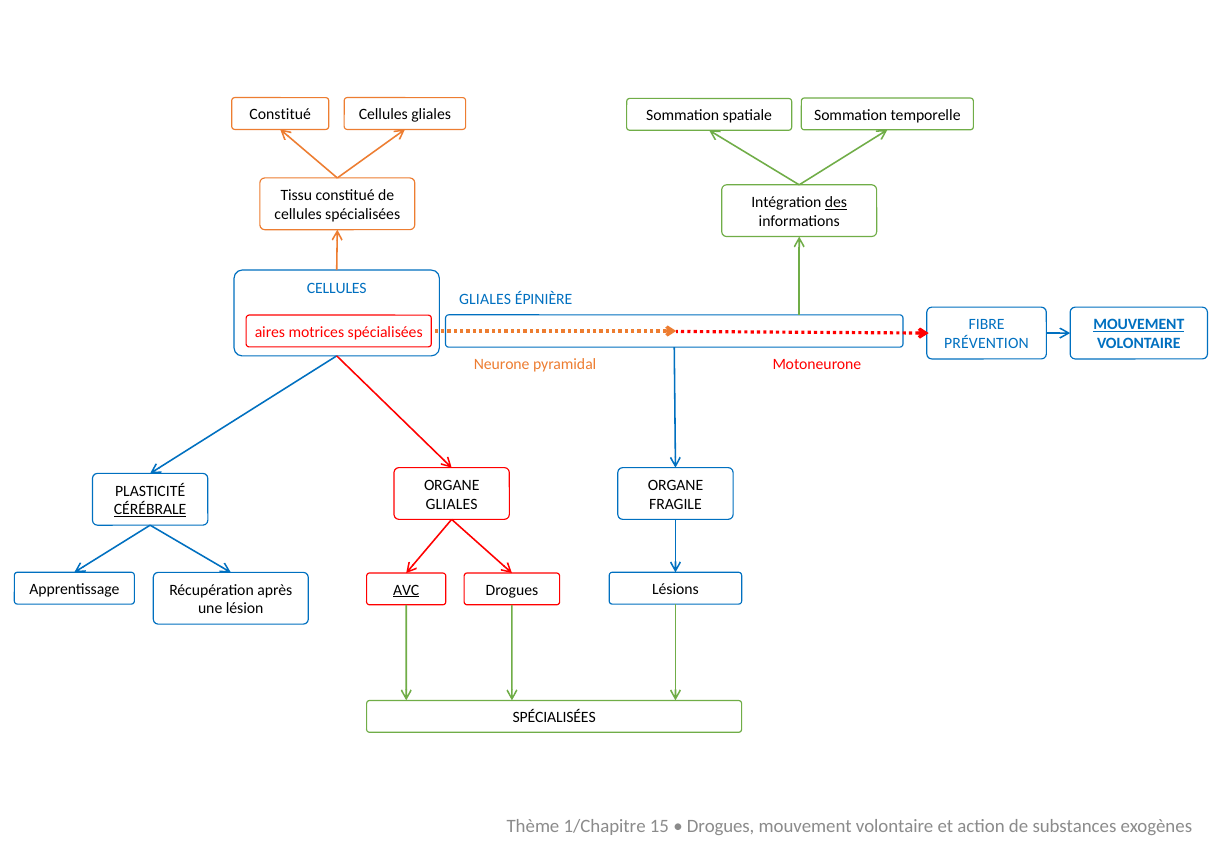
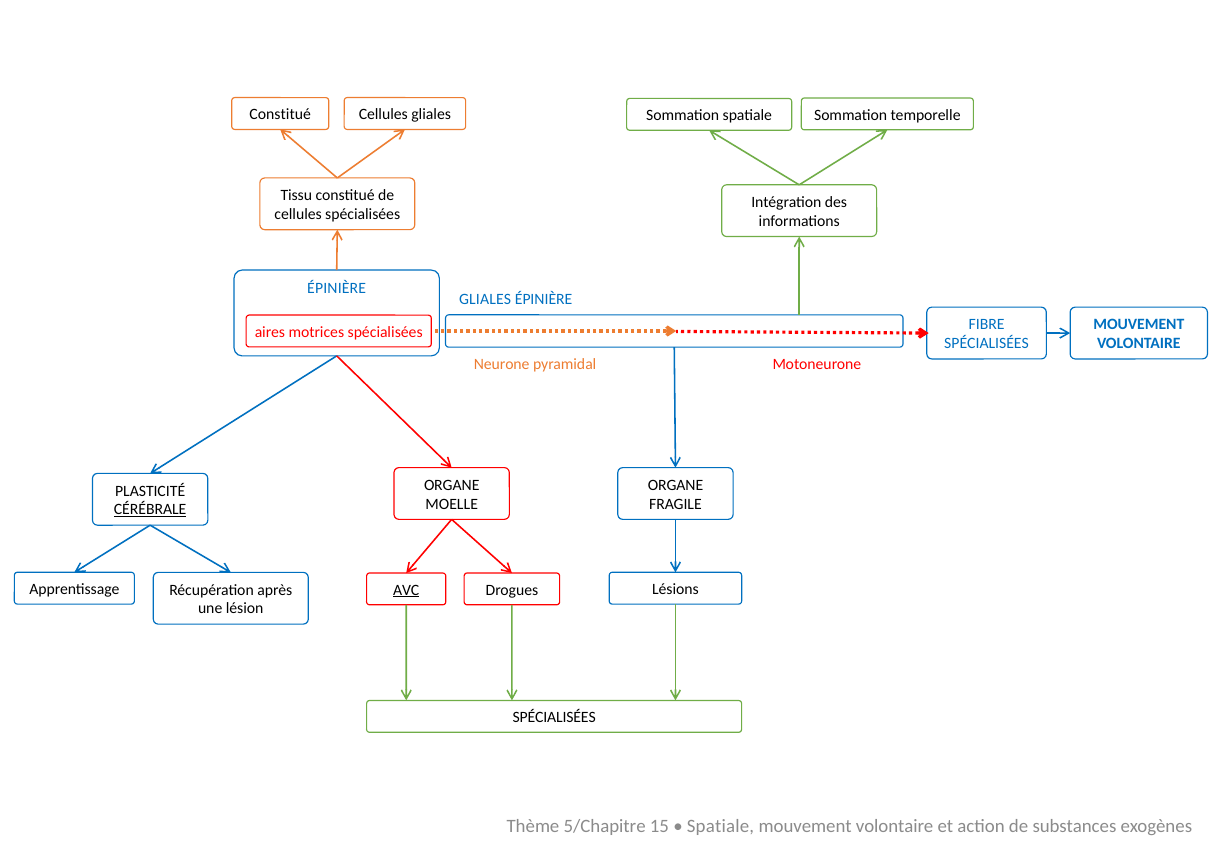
des underline: present -> none
CELLULES at (337, 289): CELLULES -> ÉPINIÈRE
MOUVEMENT at (1139, 325) underline: present -> none
PRÉVENTION at (986, 344): PRÉVENTION -> SPÉCIALISÉES
GLIALES at (452, 504): GLIALES -> MOELLE
1/Chapitre: 1/Chapitre -> 5/Chapitre
Drogues at (721, 827): Drogues -> Spatiale
